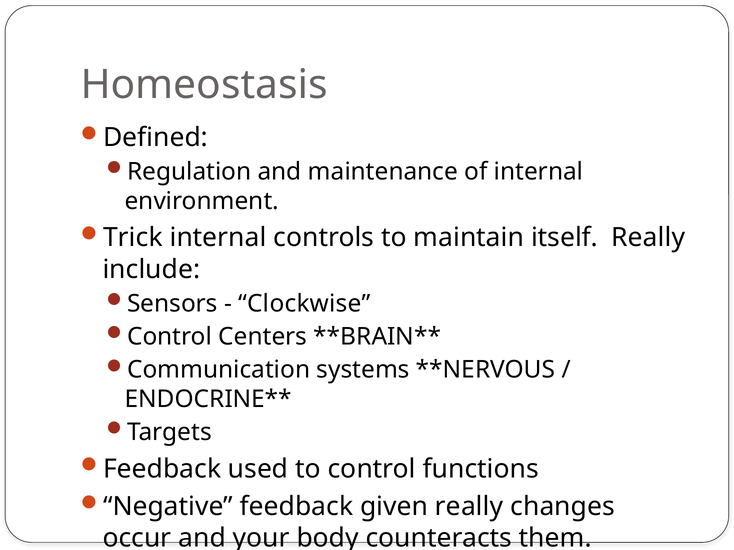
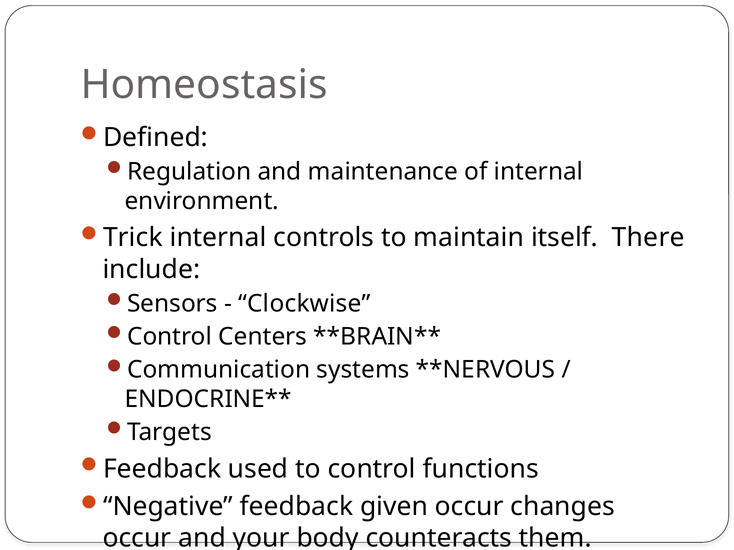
itself Really: Really -> There
given really: really -> occur
